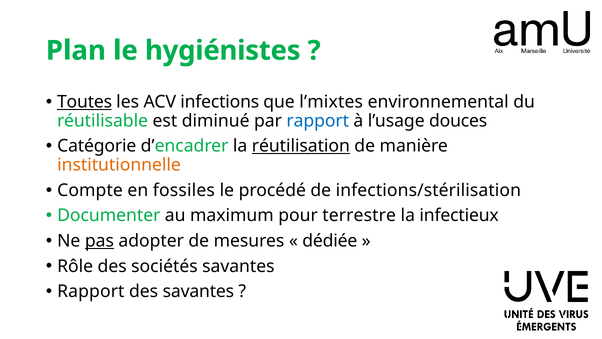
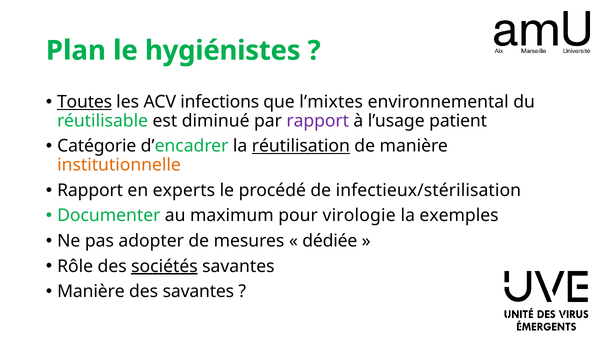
rapport at (318, 121) colour: blue -> purple
douces: douces -> patient
Compte at (90, 190): Compte -> Rapport
fossiles: fossiles -> experts
infections/stérilisation: infections/stérilisation -> infectieux/stérilisation
terrestre: terrestre -> virologie
infectieux: infectieux -> exemples
pas underline: present -> none
sociétés underline: none -> present
Rapport at (91, 291): Rapport -> Manière
